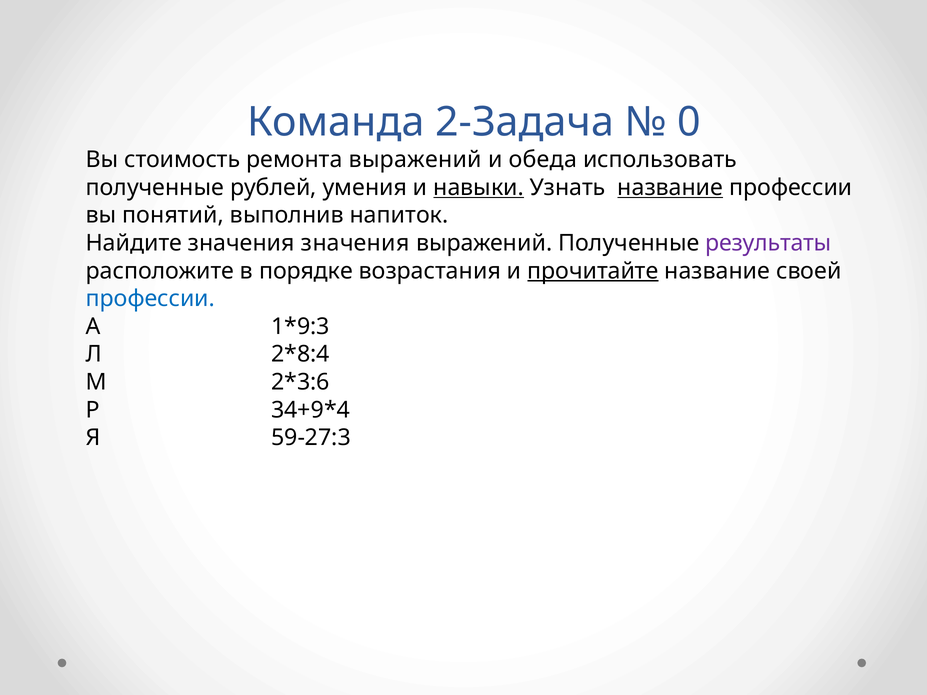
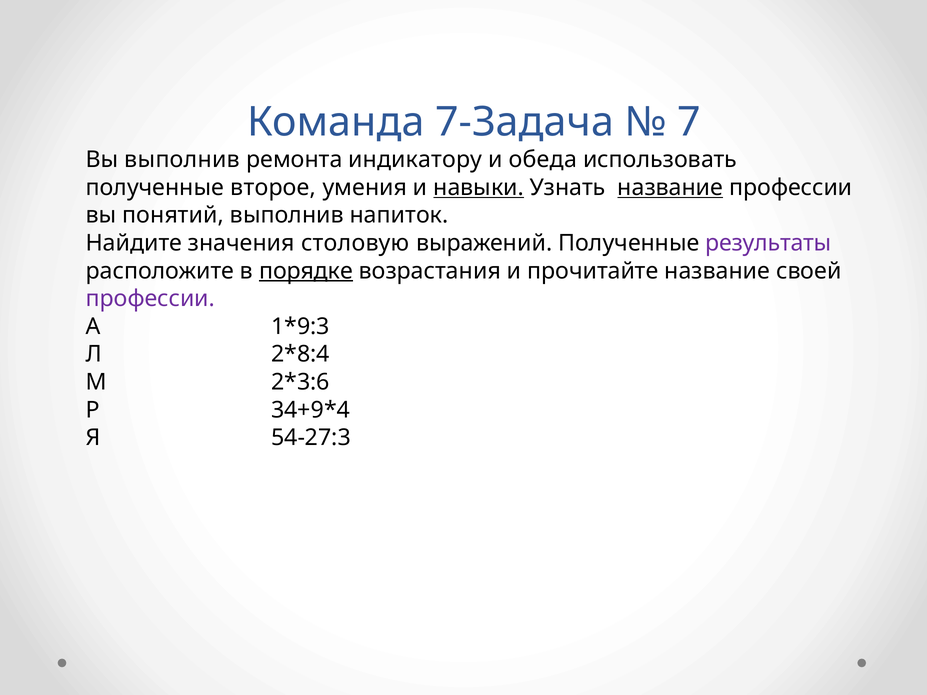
2-Задача: 2-Задача -> 7-Задача
0: 0 -> 7
Вы стоимость: стоимость -> выполнив
ремонта выражений: выражений -> индикатору
рублей: рублей -> второе
значения значения: значения -> столовую
порядке underline: none -> present
прочитайте underline: present -> none
профессии at (150, 299) colour: blue -> purple
59-27:3: 59-27:3 -> 54-27:3
